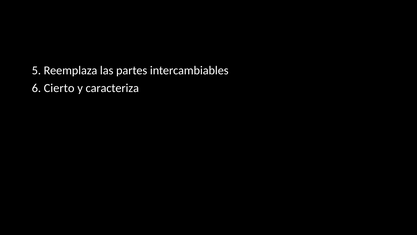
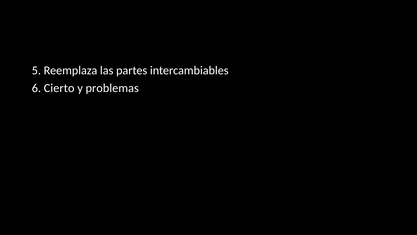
caracteriza: caracteriza -> problemas
